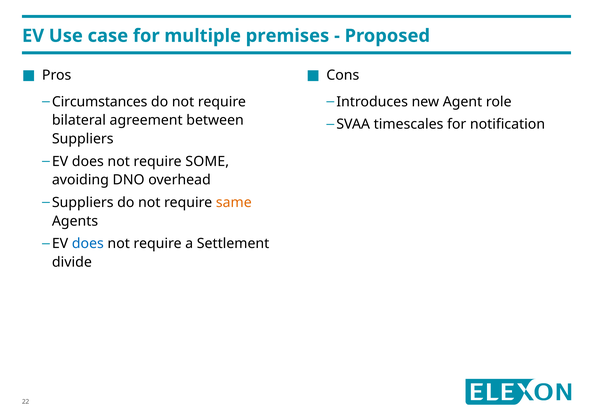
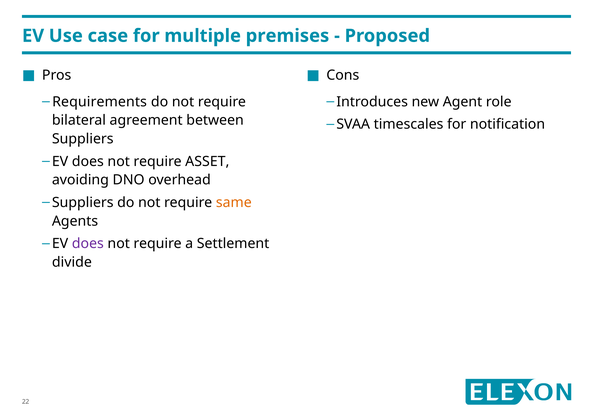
Circumstances: Circumstances -> Requirements
SOME: SOME -> ASSET
does at (88, 244) colour: blue -> purple
